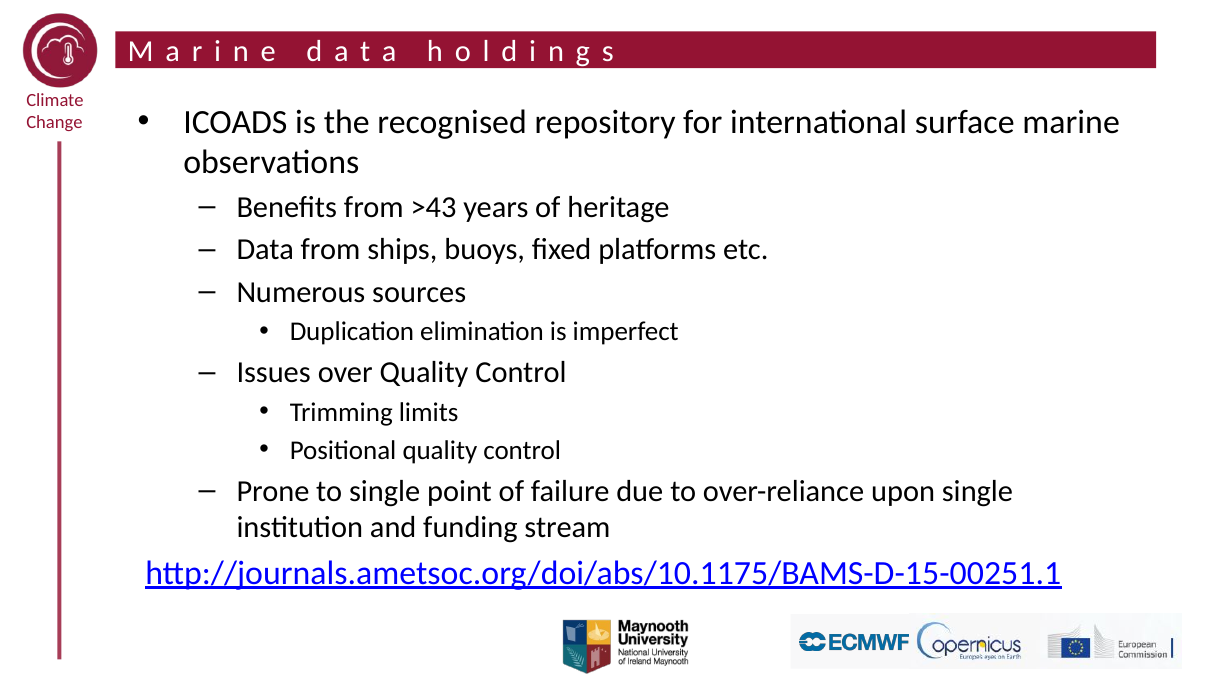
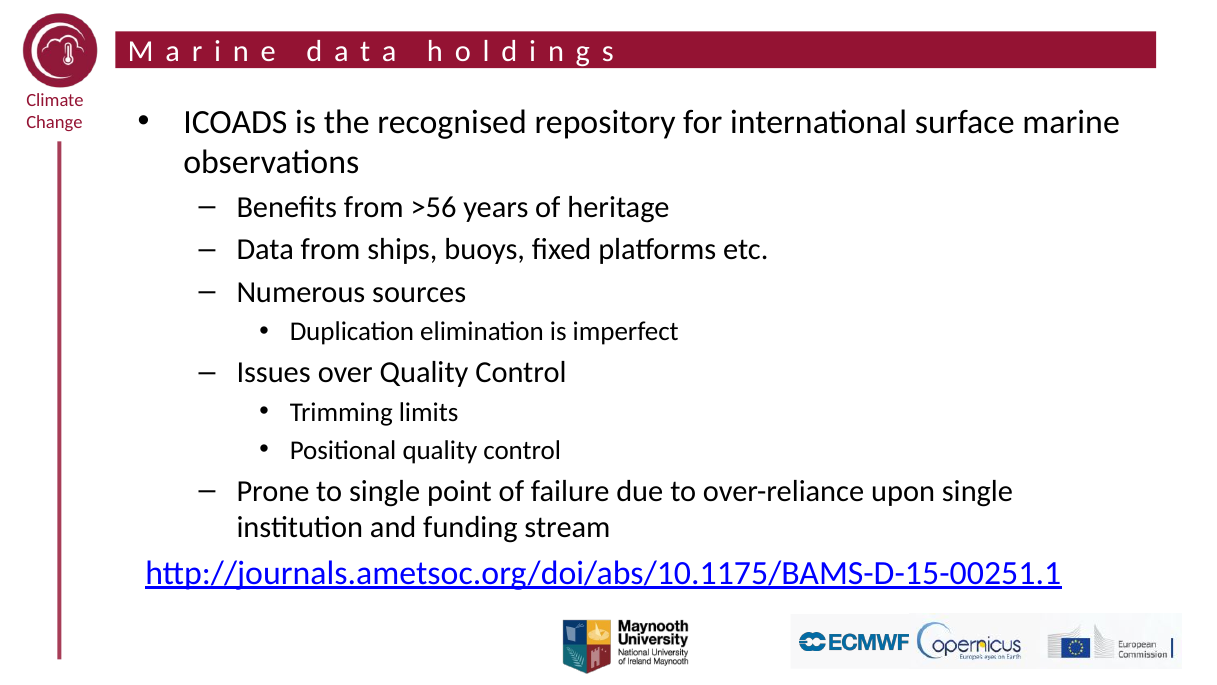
>43: >43 -> >56
